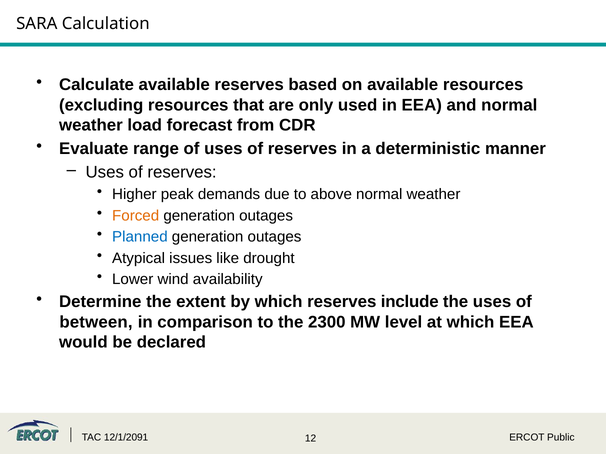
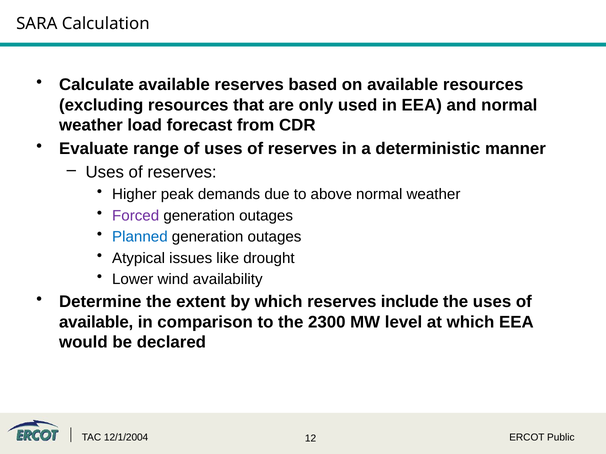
Forced colour: orange -> purple
between at (96, 322): between -> available
12/1/2091: 12/1/2091 -> 12/1/2004
